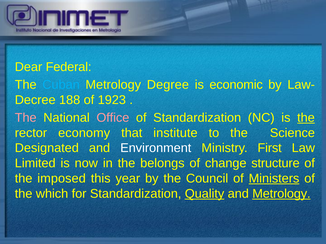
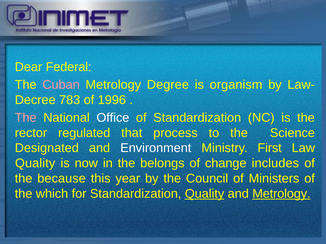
Cuban colour: light blue -> pink
economic: economic -> organism
188: 188 -> 783
1923: 1923 -> 1996
Office colour: pink -> white
the at (306, 118) underline: present -> none
economy: economy -> regulated
institute: institute -> process
Limited at (35, 164): Limited -> Quality
structure: structure -> includes
imposed: imposed -> because
Ministers underline: present -> none
